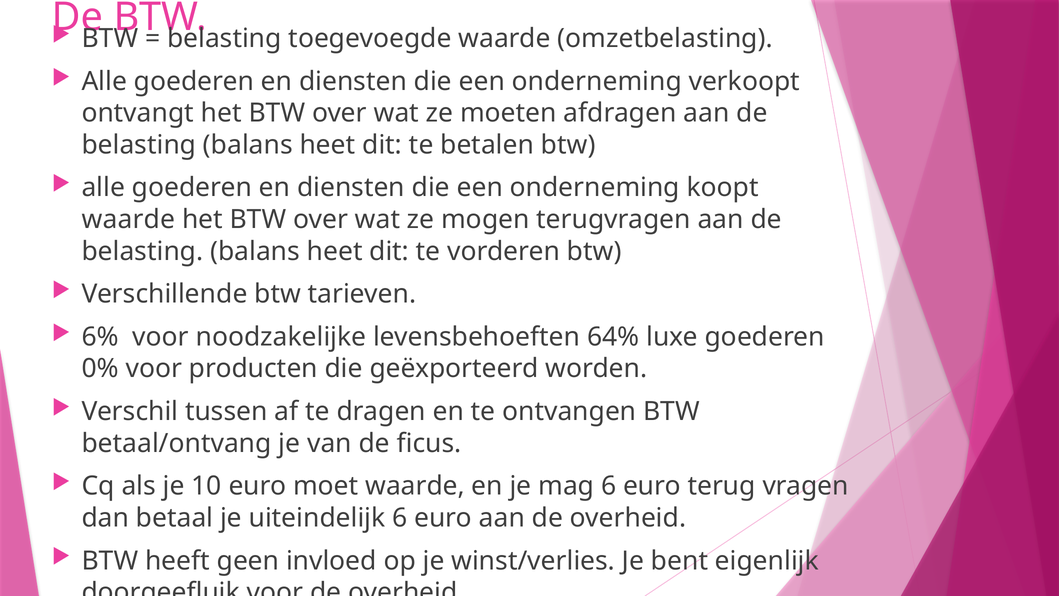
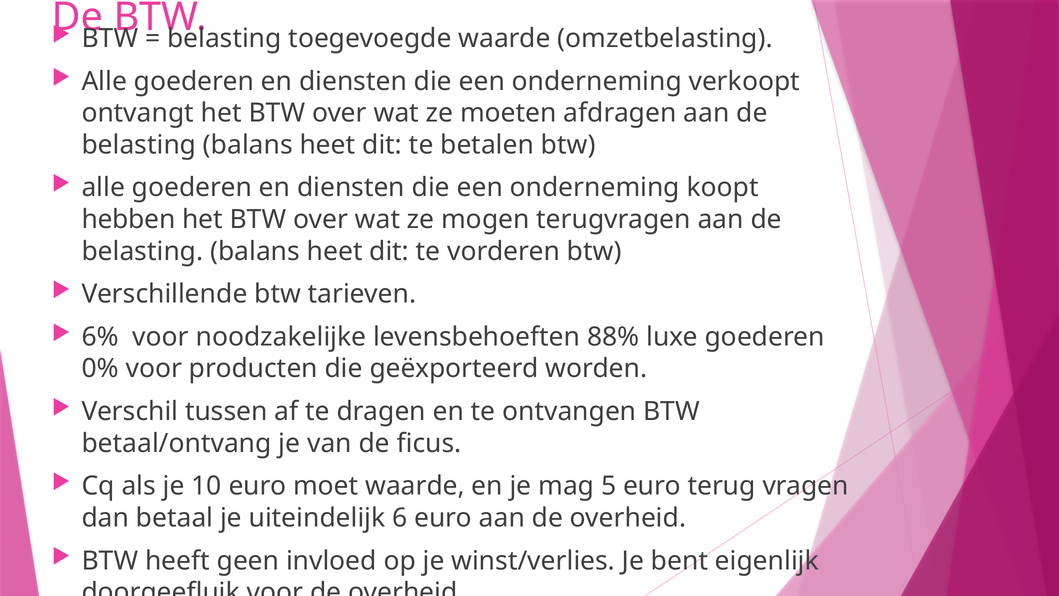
waarde at (128, 219): waarde -> hebben
64%: 64% -> 88%
mag 6: 6 -> 5
